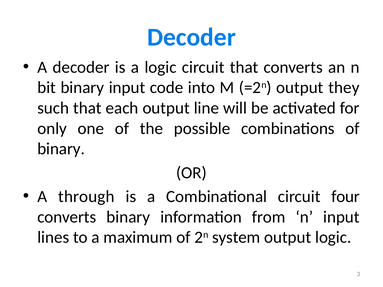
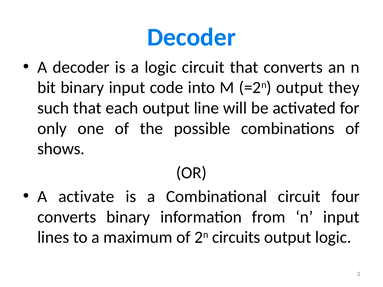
binary at (61, 149): binary -> shows
through: through -> activate
system: system -> circuits
